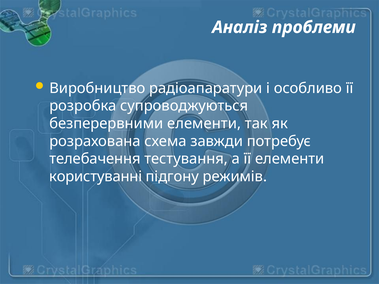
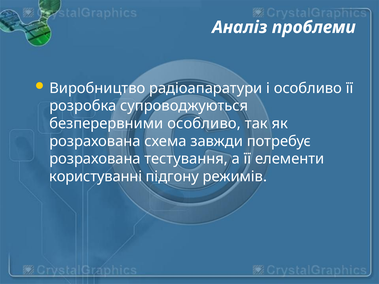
безперервними елементи: елементи -> особливо
телебачення at (95, 159): телебачення -> розрахована
